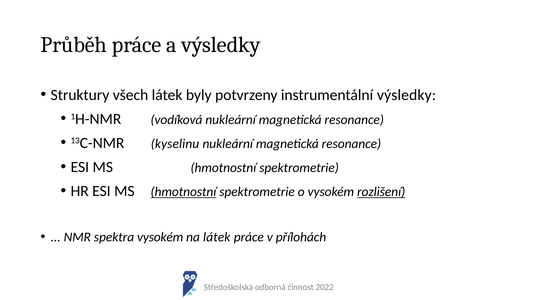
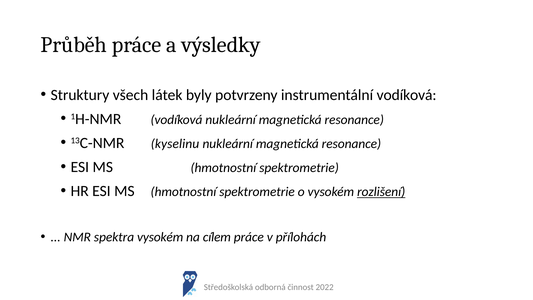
instrumentální výsledky: výsledky -> vodíková
hmotnostní at (183, 192) underline: present -> none
na látek: látek -> cílem
